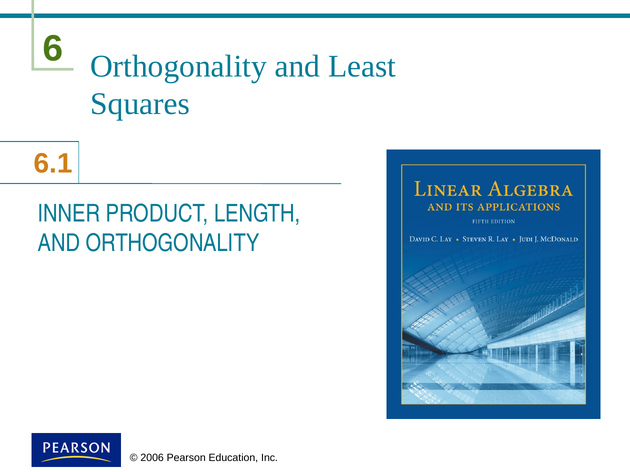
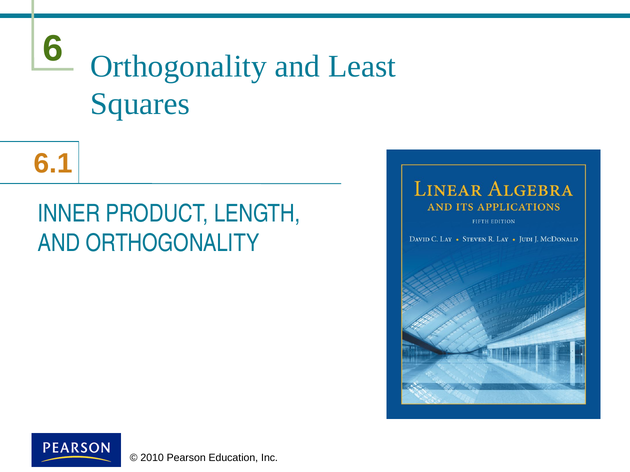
2006: 2006 -> 2010
